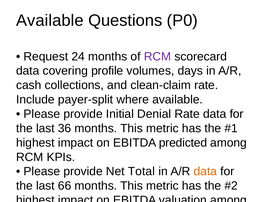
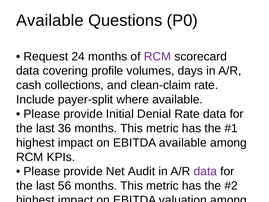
EBITDA predicted: predicted -> available
Total: Total -> Audit
data at (205, 171) colour: orange -> purple
66: 66 -> 56
